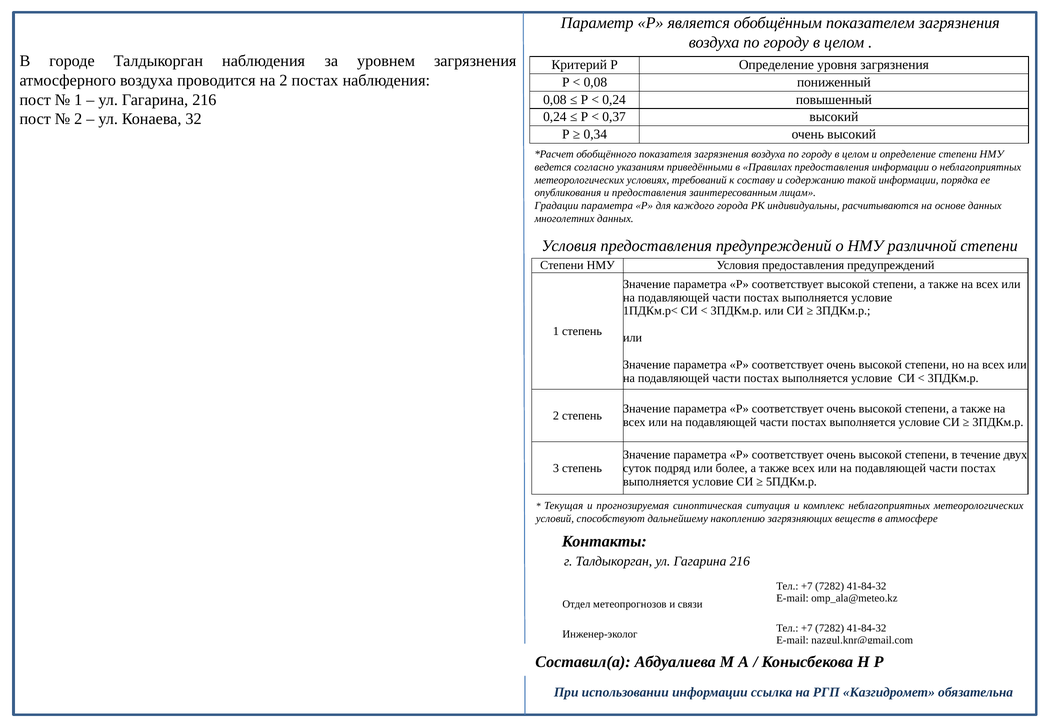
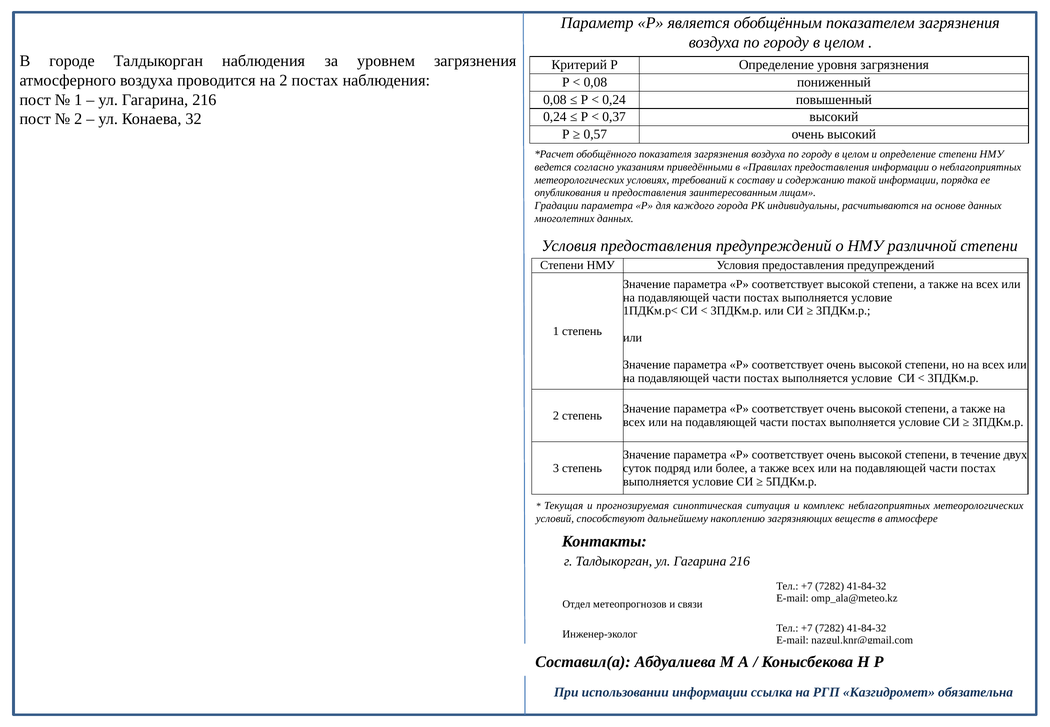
0,34: 0,34 -> 0,57
